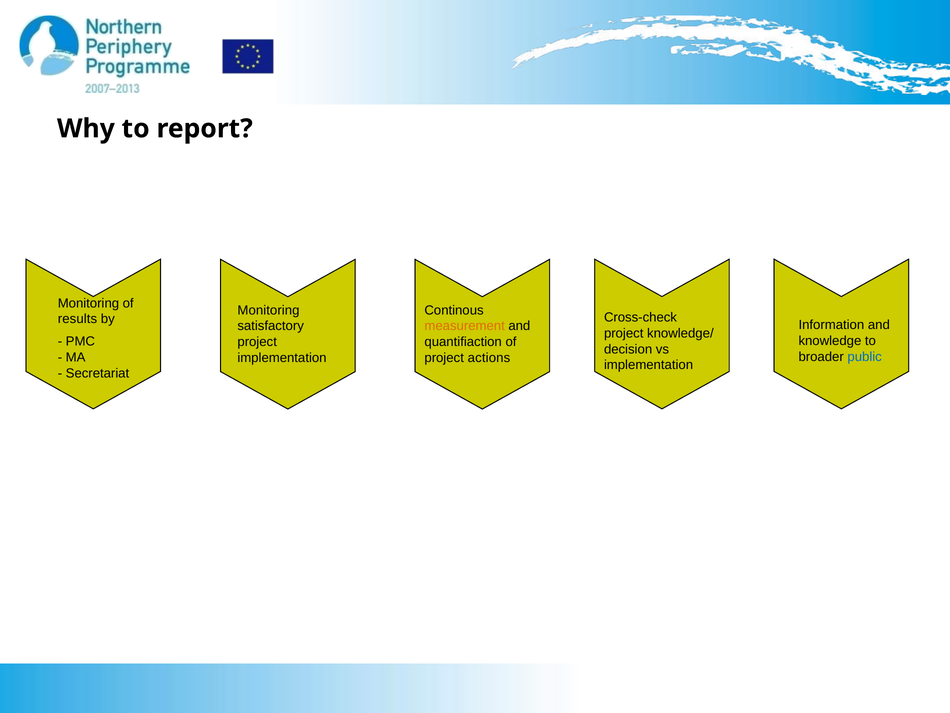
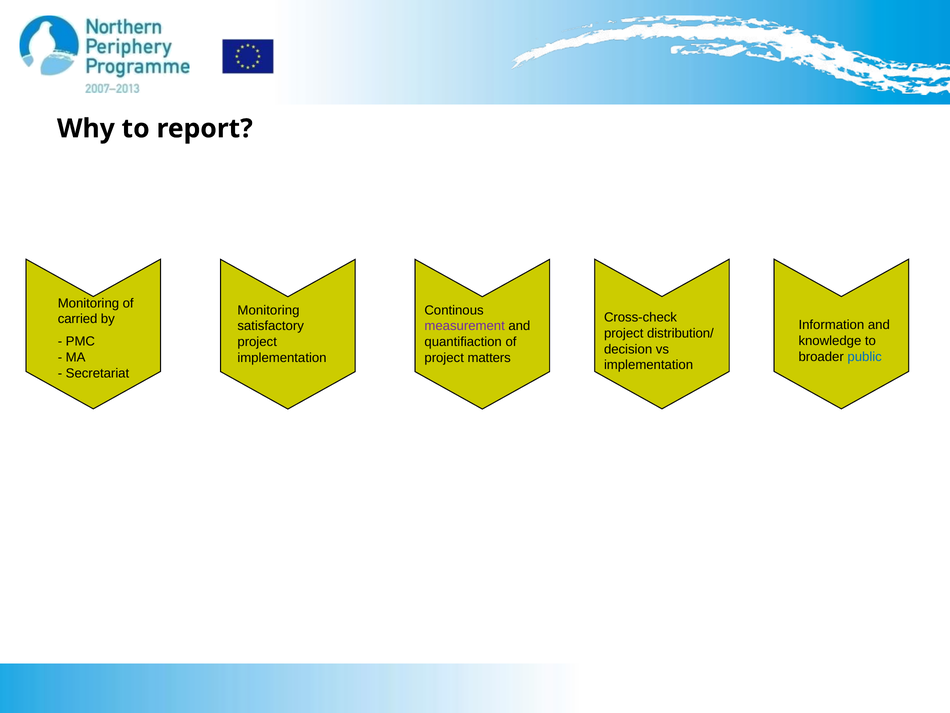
results: results -> carried
measurement colour: orange -> purple
knowledge/: knowledge/ -> distribution/
actions: actions -> matters
